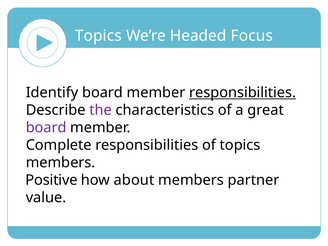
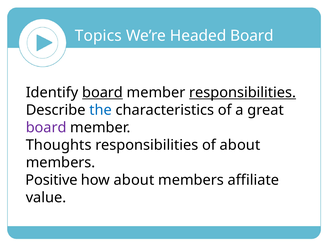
Headed Focus: Focus -> Board
board at (103, 93) underline: none -> present
the colour: purple -> blue
Complete: Complete -> Thoughts
of topics: topics -> about
partner: partner -> affiliate
